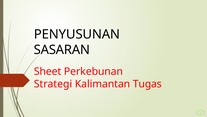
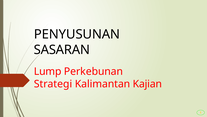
Sheet: Sheet -> Lump
Tugas: Tugas -> Kajian
